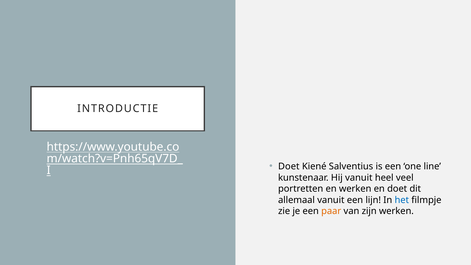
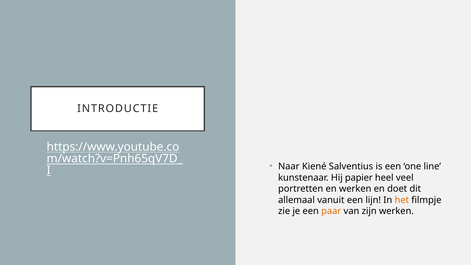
Doet at (289, 166): Doet -> Naar
Hij vanuit: vanuit -> papier
het colour: blue -> orange
